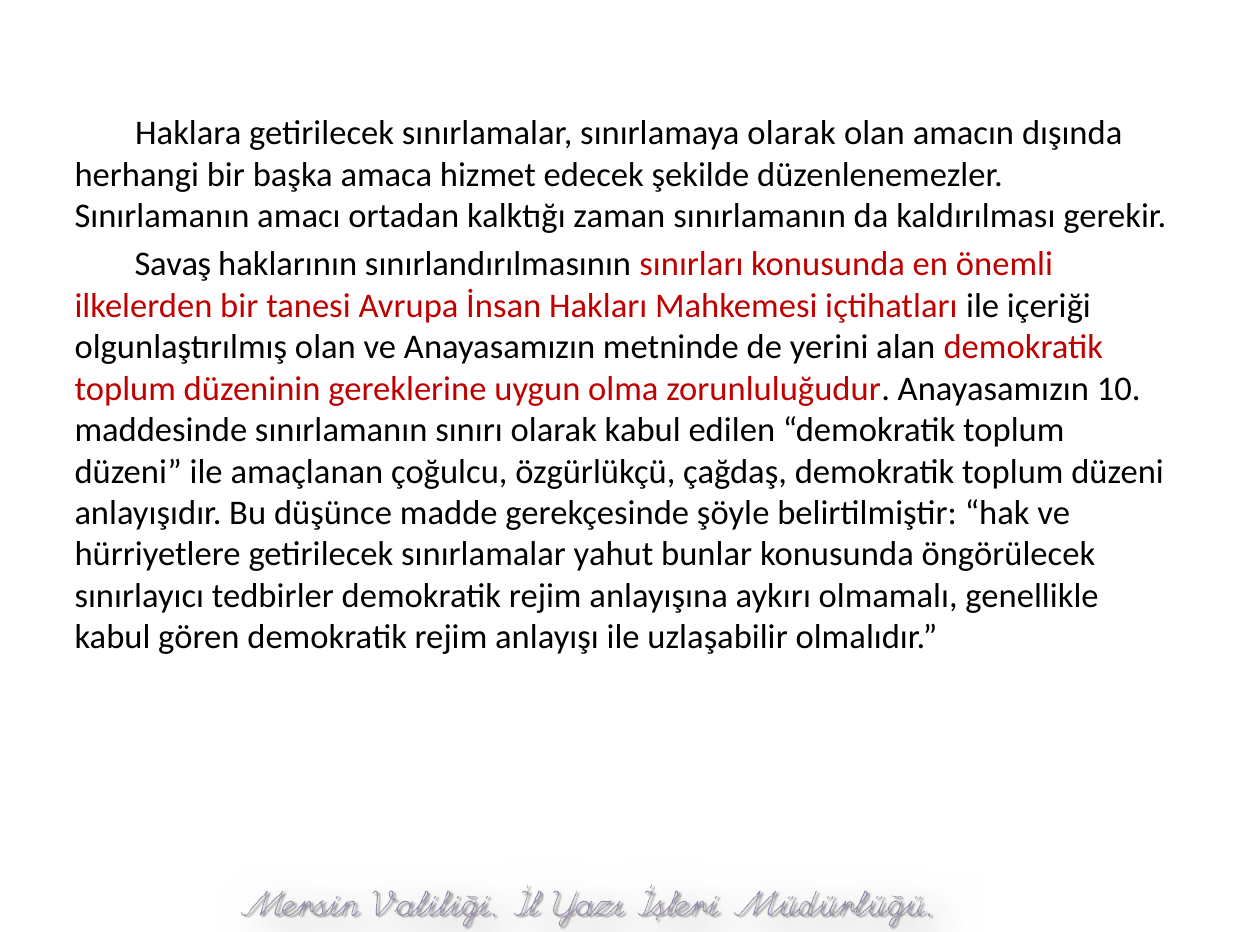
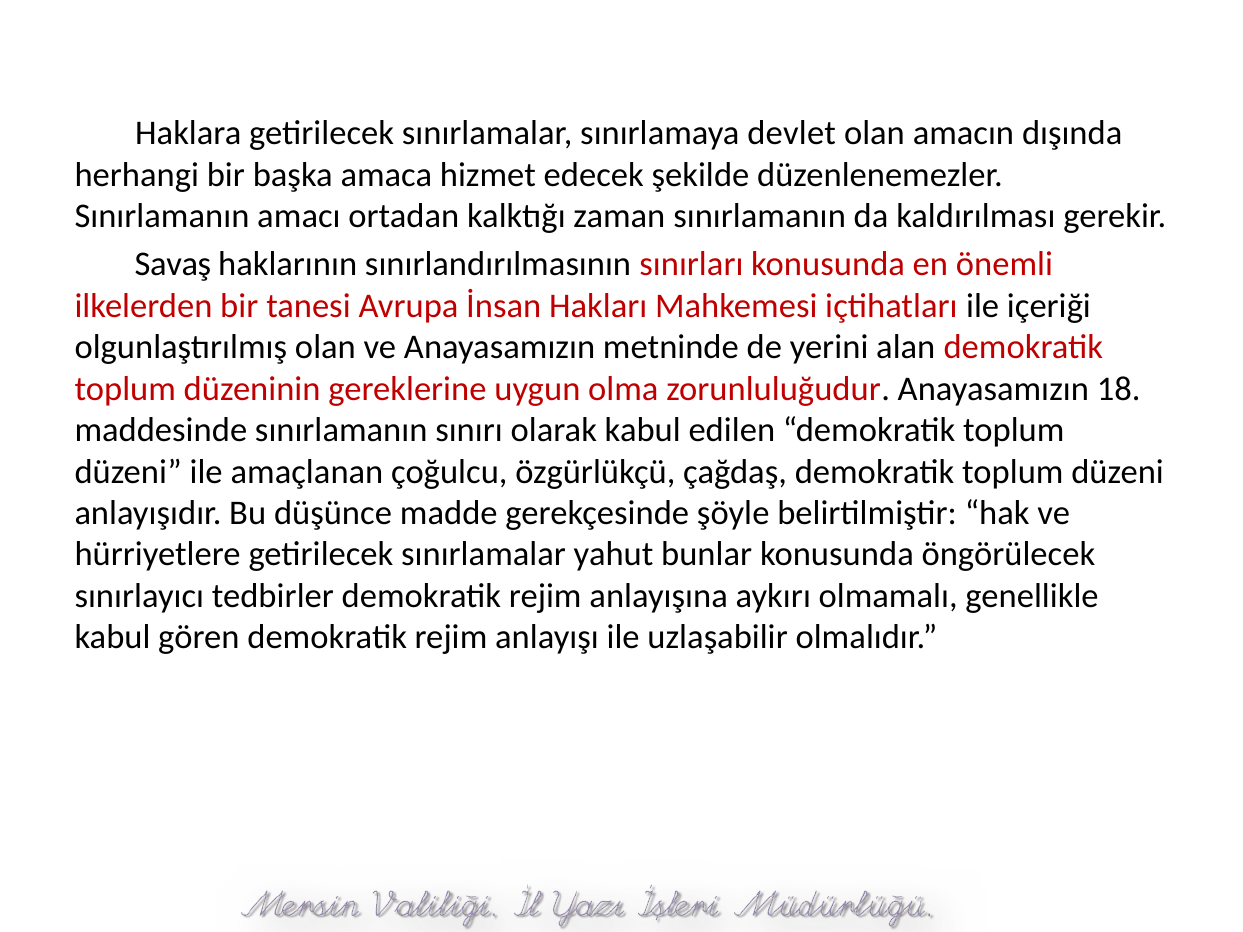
sınırlamaya olarak: olarak -> devlet
10: 10 -> 18
